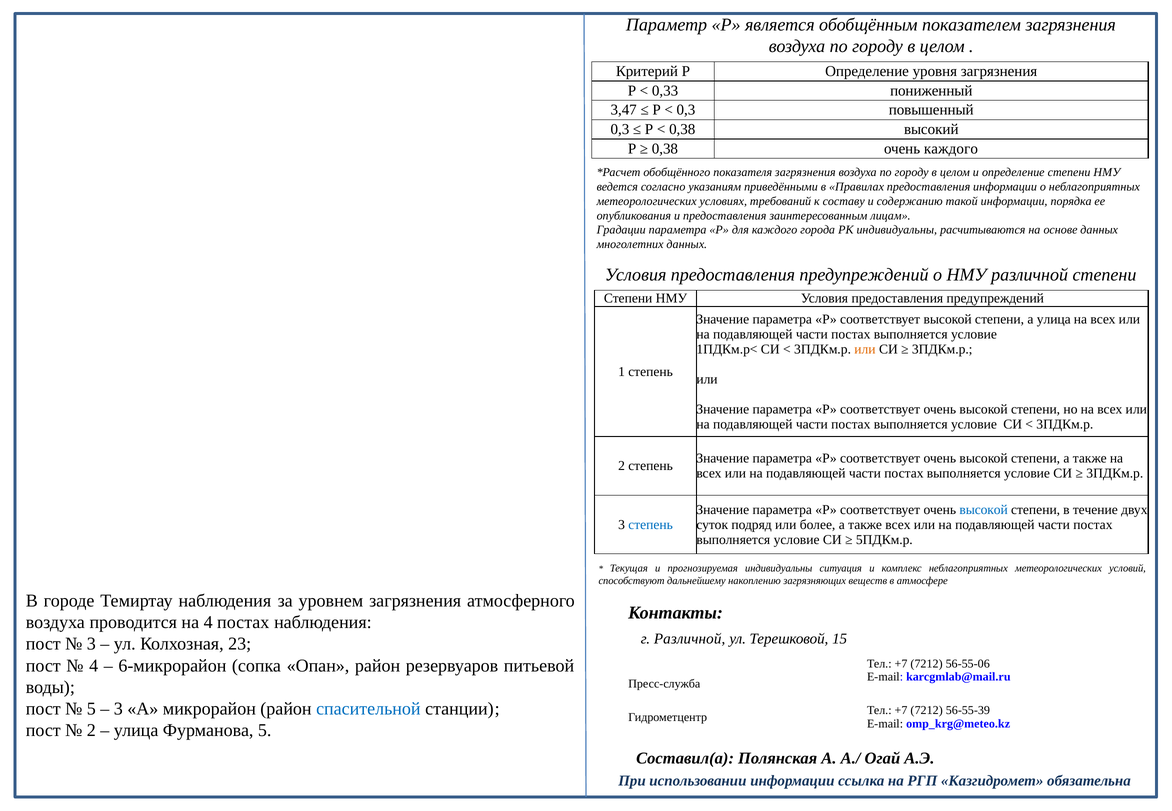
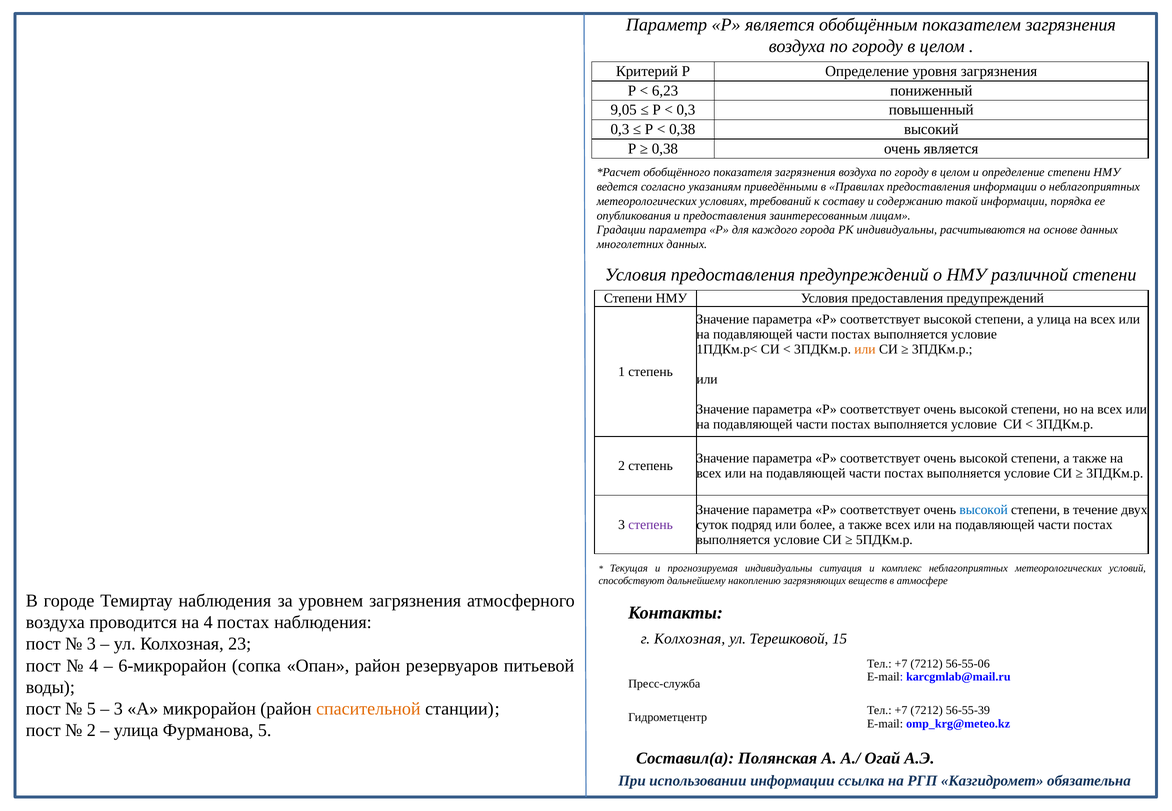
0,33: 0,33 -> 6,23
3,47: 3,47 -> 9,05
очень каждого: каждого -> является
степень at (651, 525) colour: blue -> purple
г Различной: Различной -> Колхозная
спасительной colour: blue -> orange
